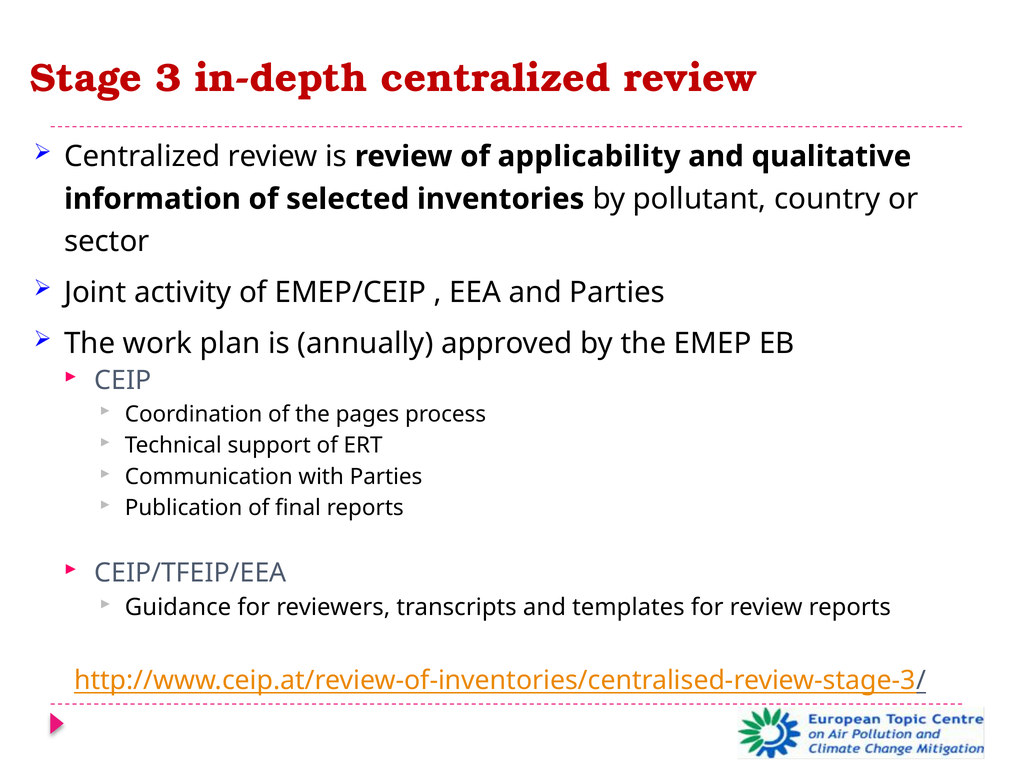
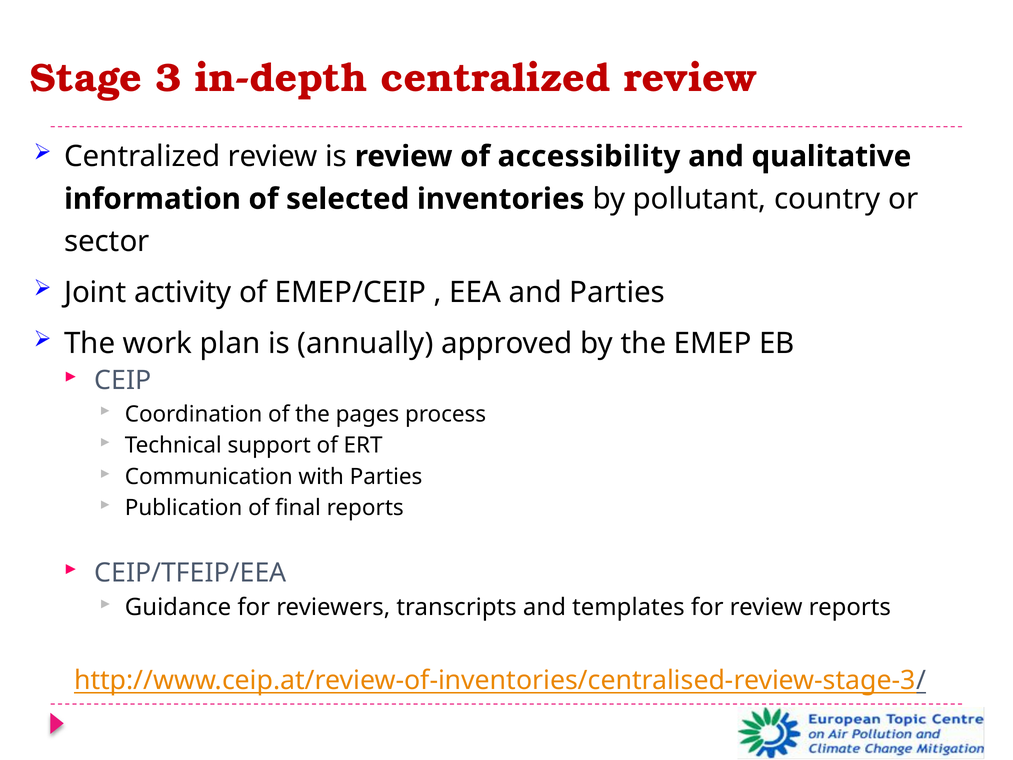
applicability: applicability -> accessibility
